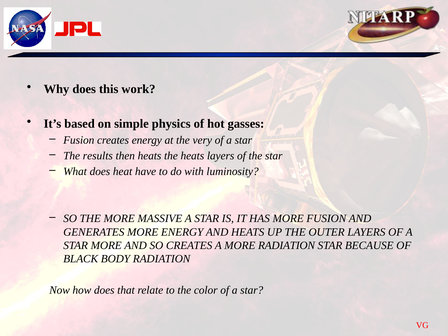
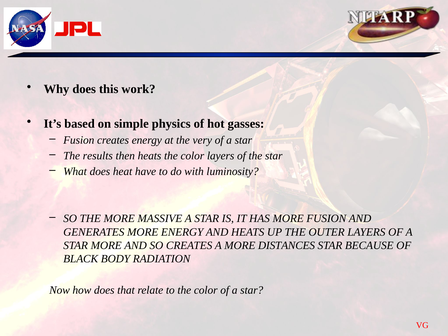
heats the heats: heats -> color
MORE RADIATION: RADIATION -> DISTANCES
